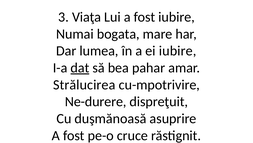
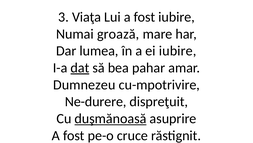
bogata: bogata -> groază
Strălucirea: Strălucirea -> Dumnezeu
duşmănoasă underline: none -> present
